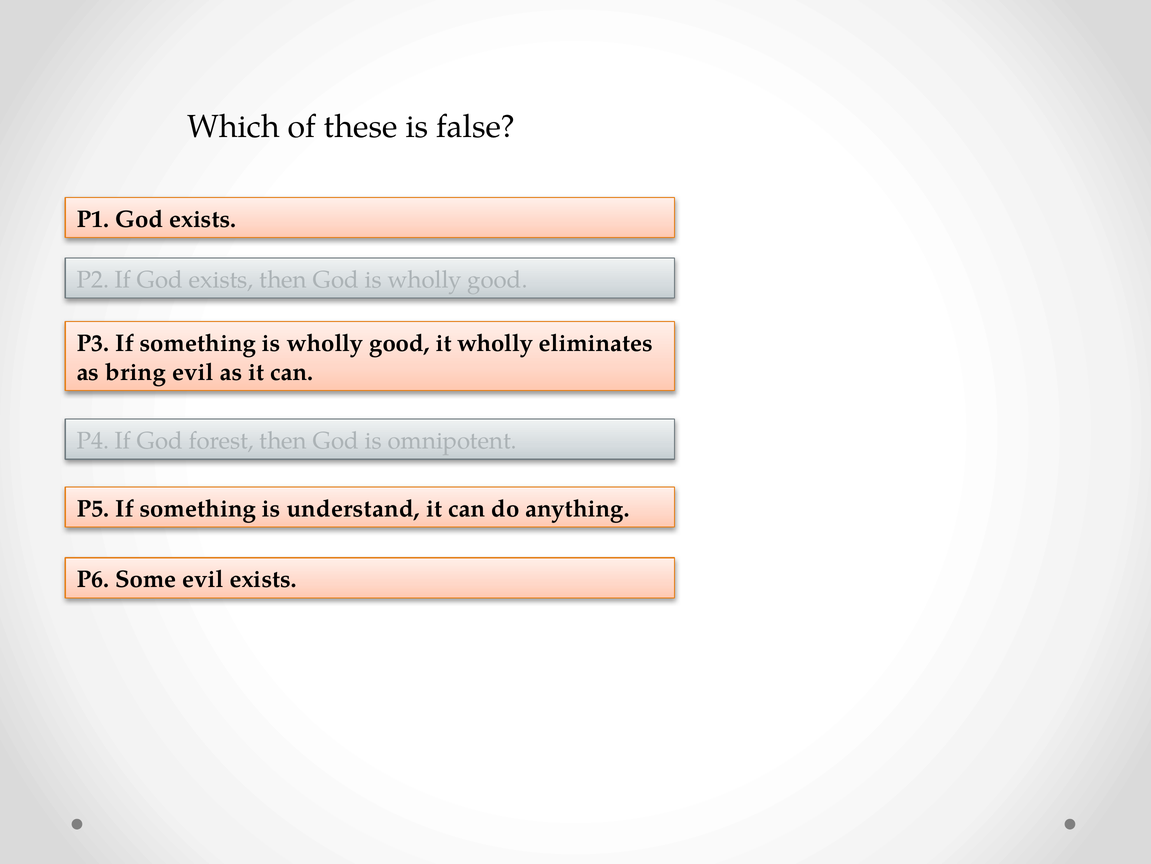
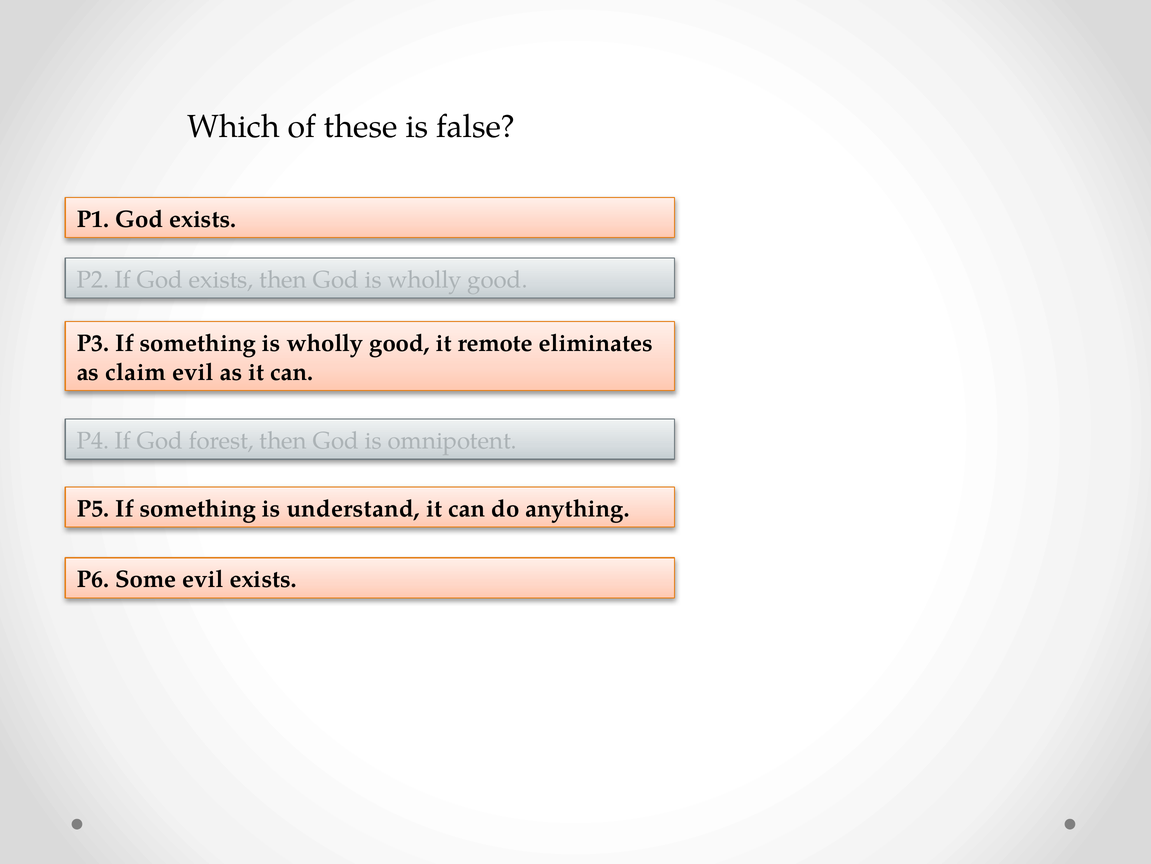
it wholly: wholly -> remote
bring: bring -> claim
